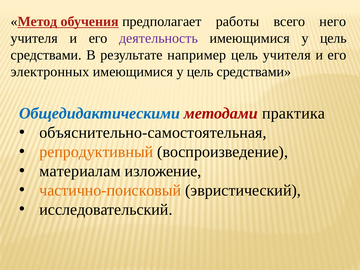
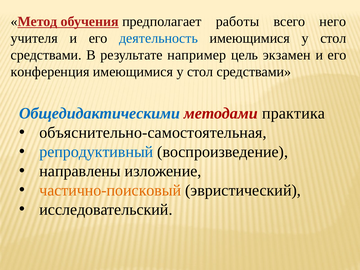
деятельность colour: purple -> blue
цель at (333, 38): цель -> стол
цель учителя: учителя -> экзамен
электронных: электронных -> конференция
цель at (200, 72): цель -> стол
репродуктивный colour: orange -> blue
материалам: материалам -> направлены
